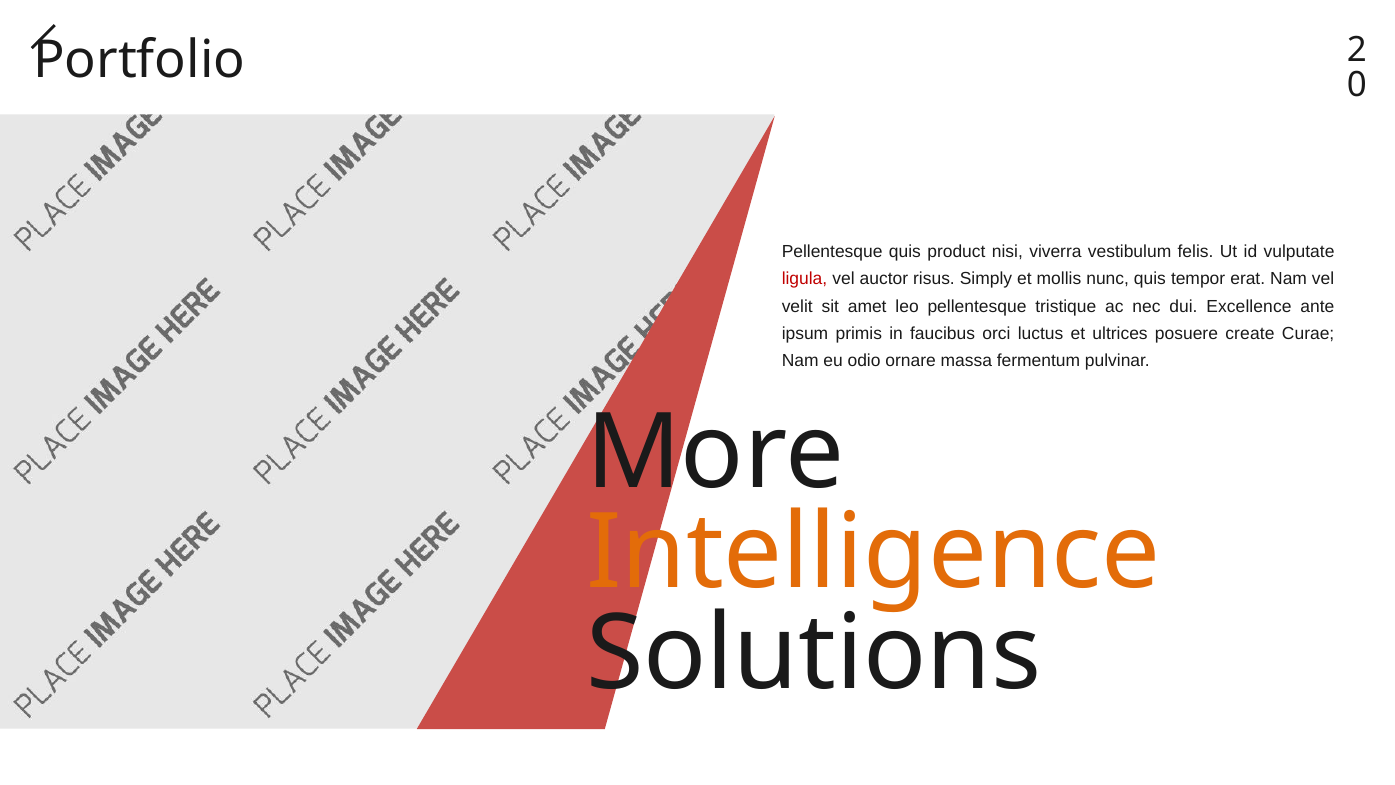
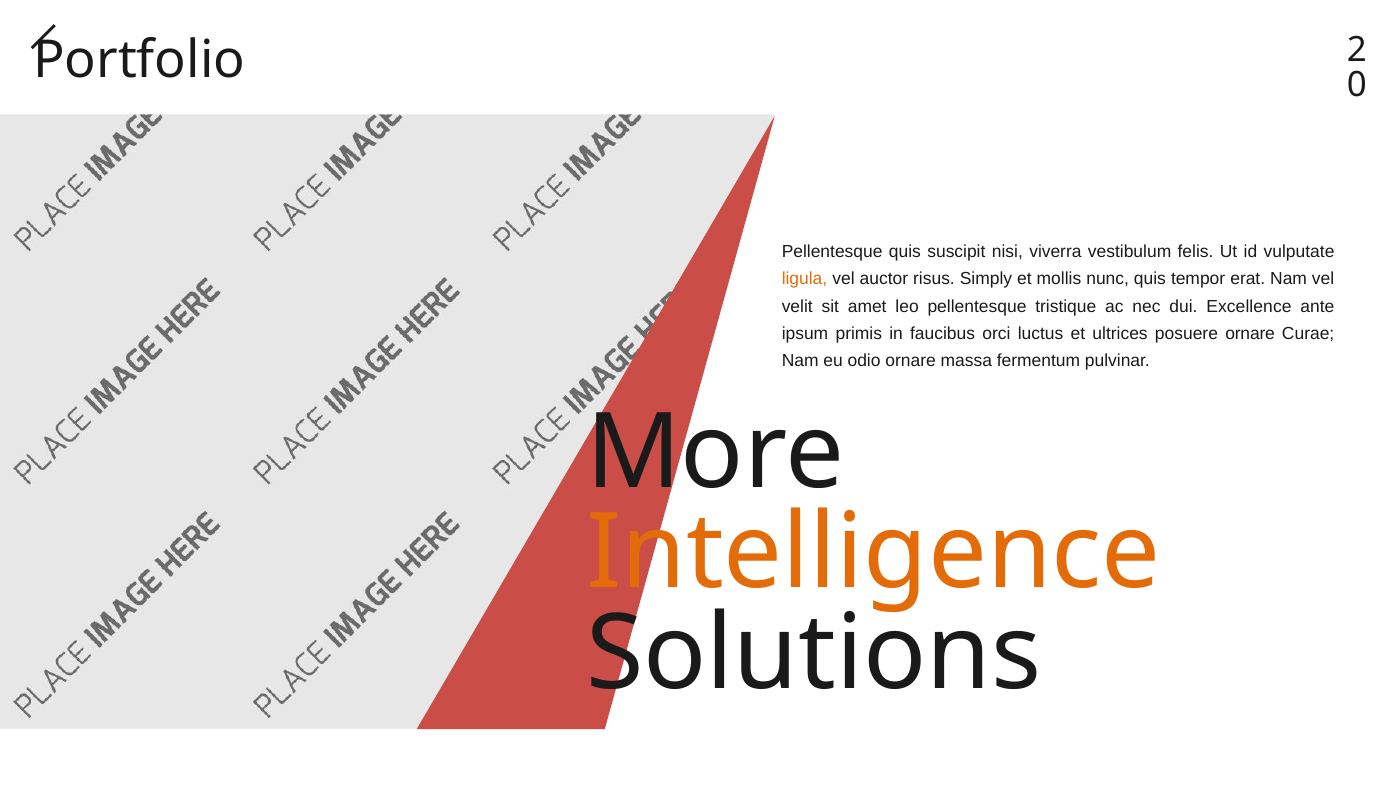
product: product -> suscipit
ligula colour: red -> orange
posuere create: create -> ornare
